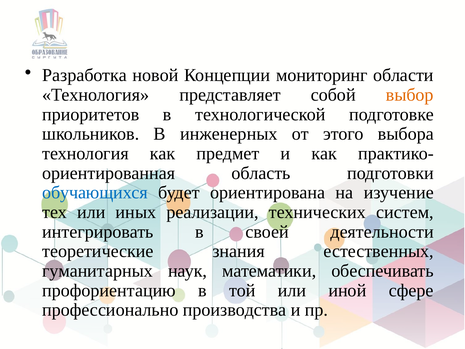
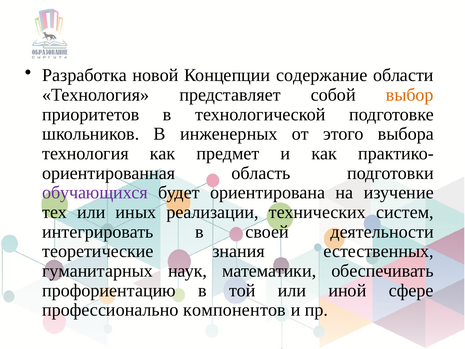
мониторинг: мониторинг -> содержание
обучающихся colour: blue -> purple
производства: производства -> компонентов
